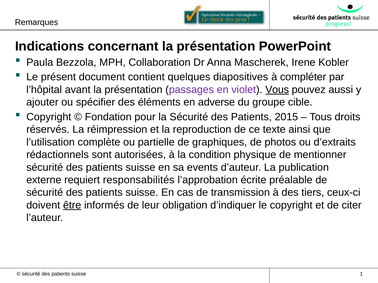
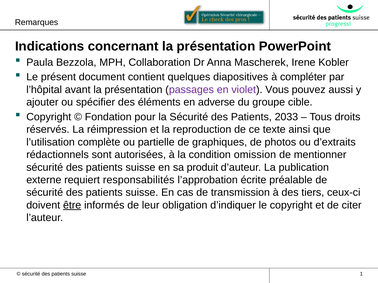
Vous underline: present -> none
2015: 2015 -> 2033
physique: physique -> omission
events: events -> produit
